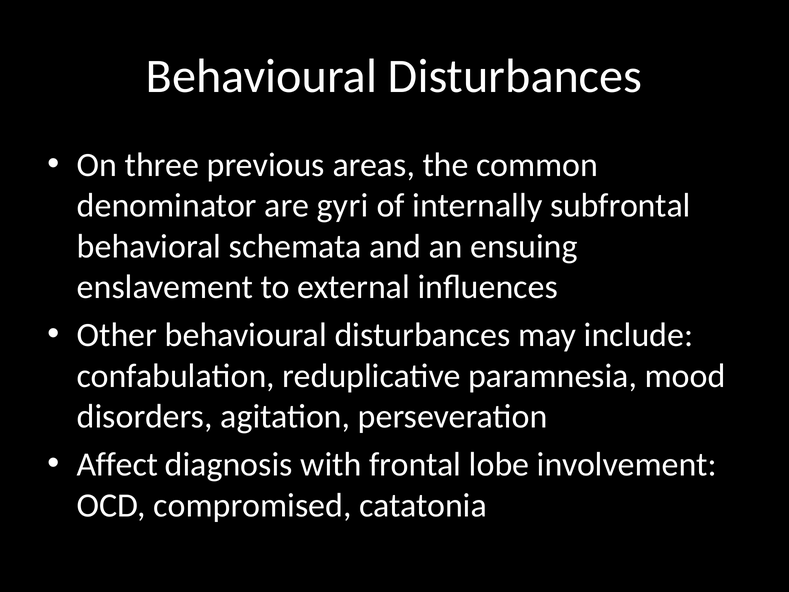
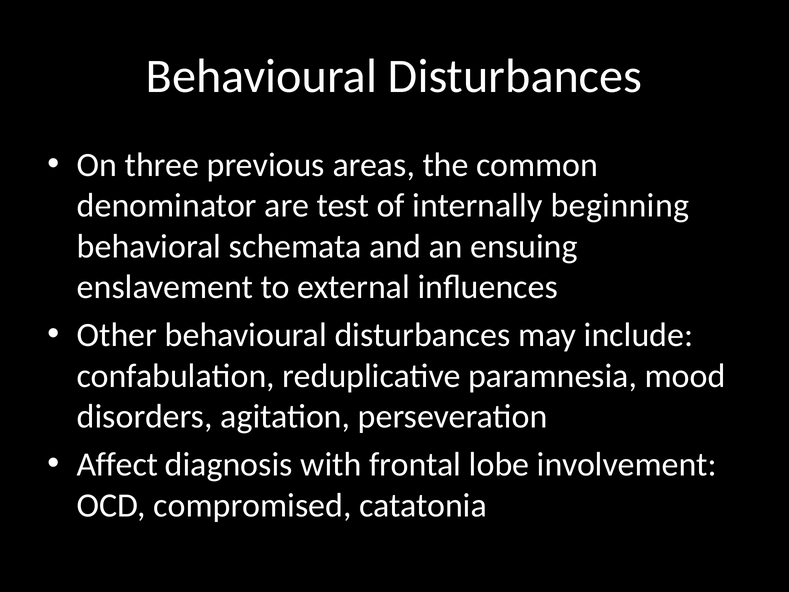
gyri: gyri -> test
subfrontal: subfrontal -> beginning
